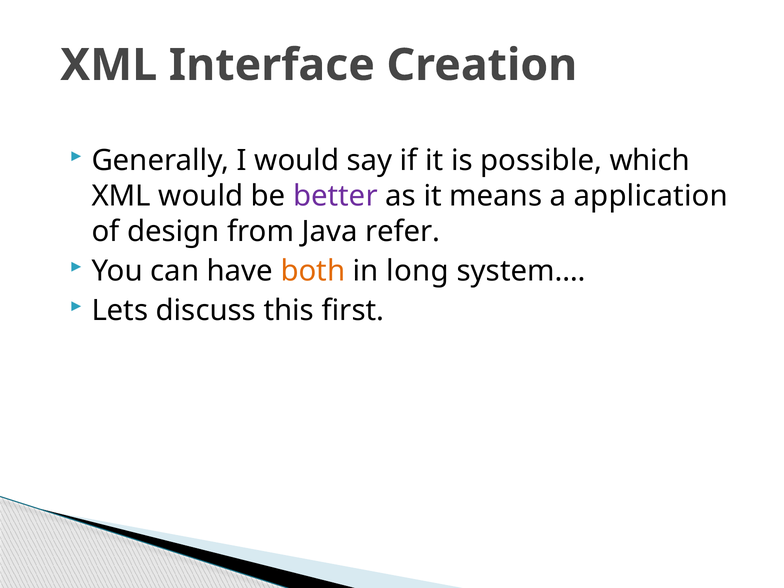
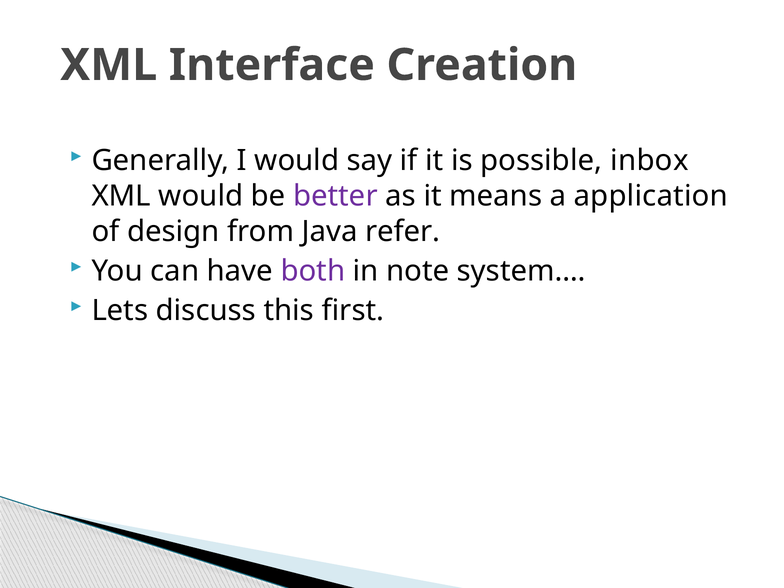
which: which -> inbox
both colour: orange -> purple
long: long -> note
